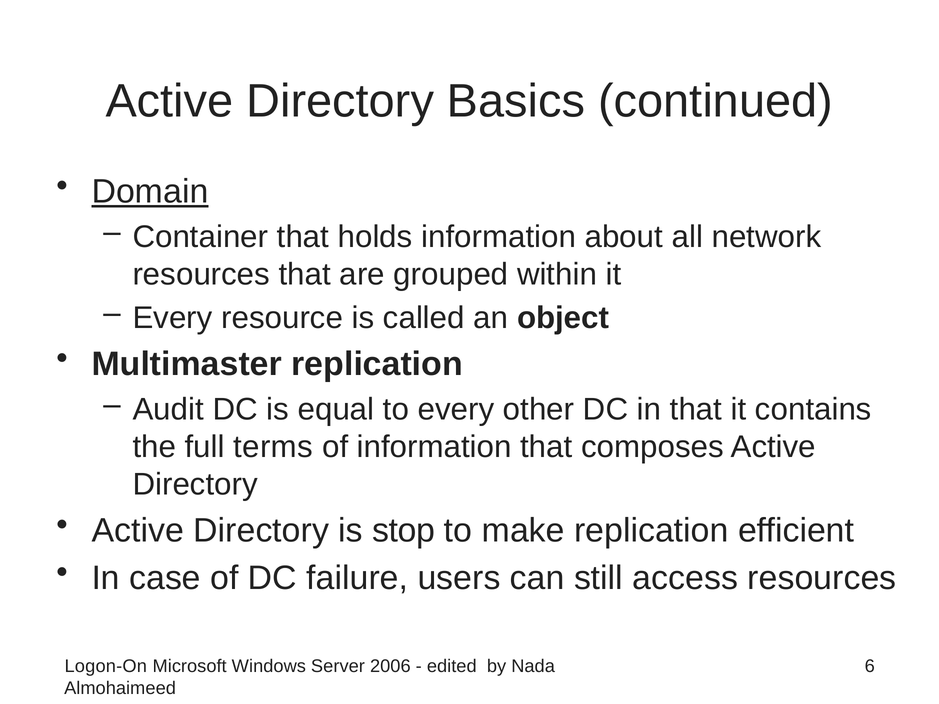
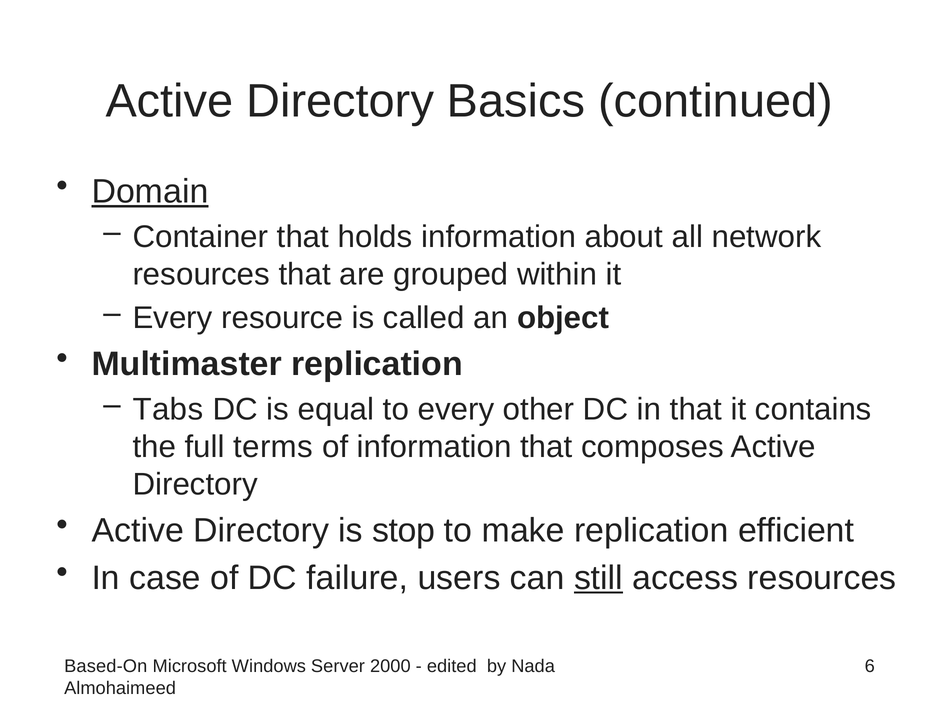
Audit: Audit -> Tabs
still underline: none -> present
Logon-On: Logon-On -> Based-On
2006: 2006 -> 2000
